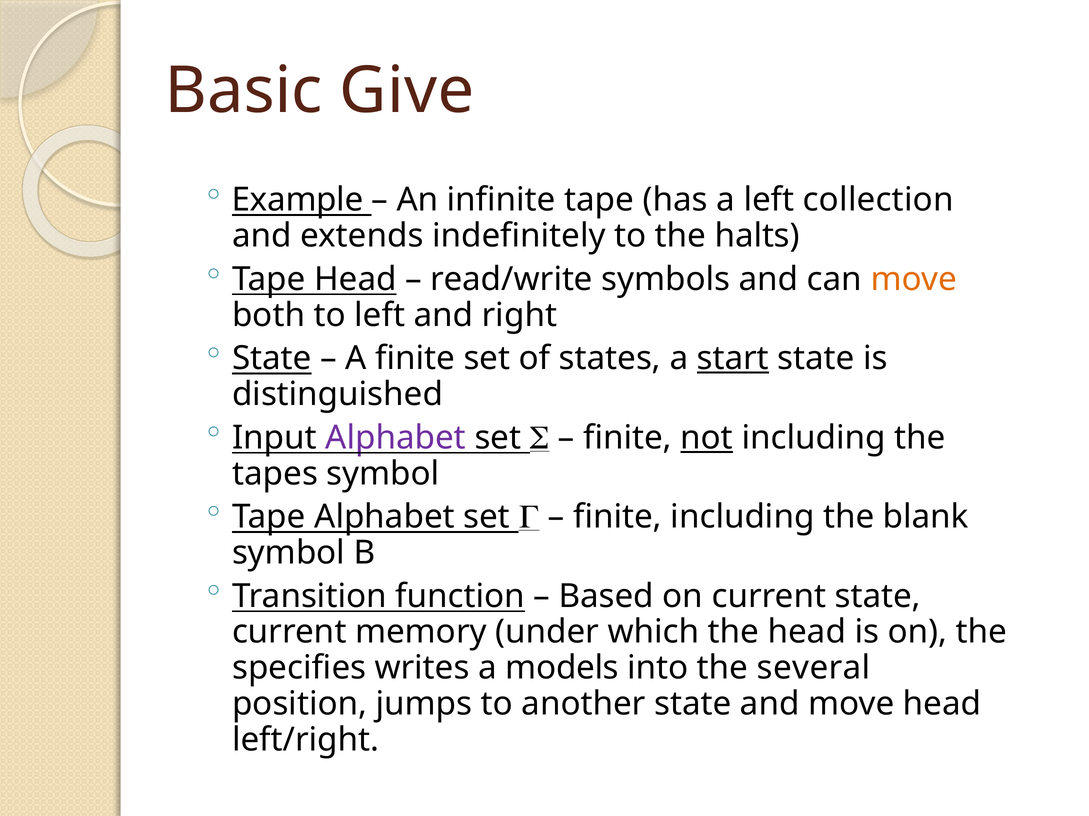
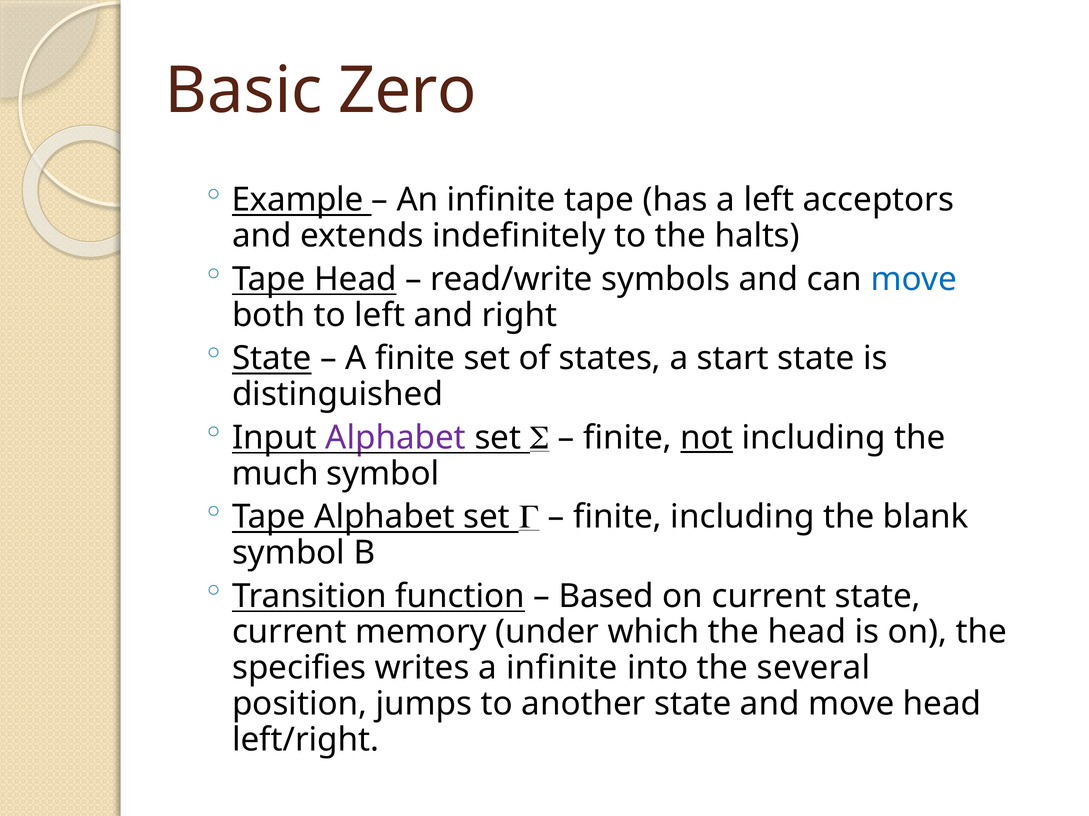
Give: Give -> Zero
collection: collection -> acceptors
move at (914, 279) colour: orange -> blue
start underline: present -> none
tapes: tapes -> much
a models: models -> infinite
